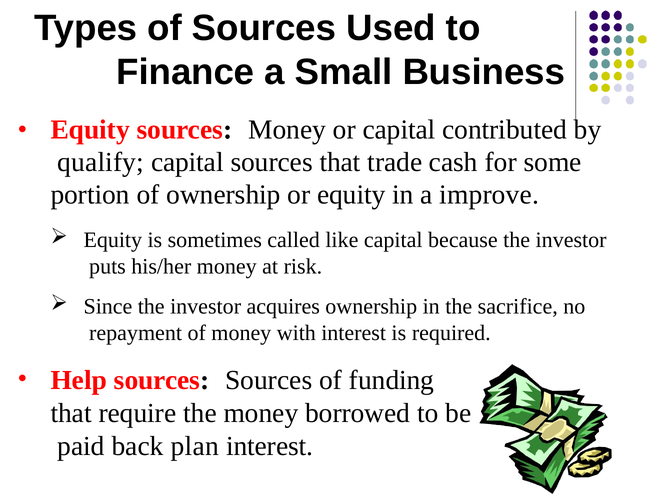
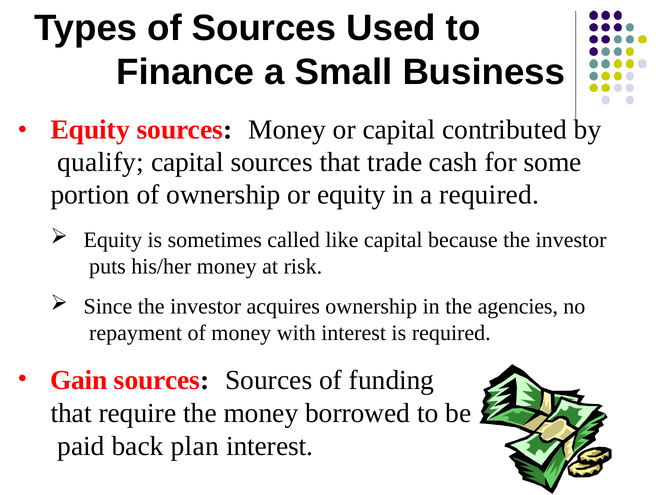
a improve: improve -> required
sacrifice: sacrifice -> agencies
Help: Help -> Gain
